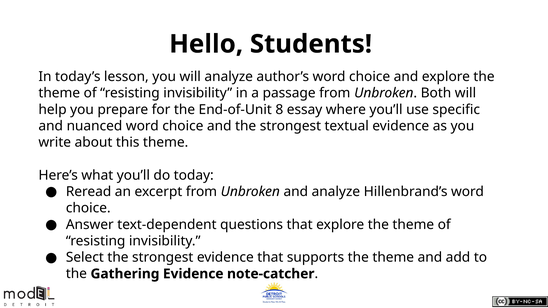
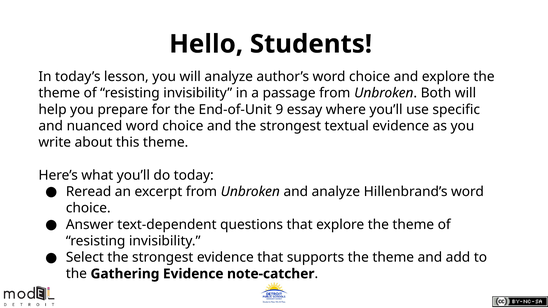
8: 8 -> 9
